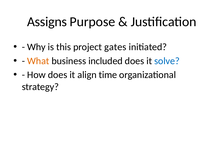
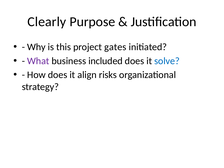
Assigns: Assigns -> Clearly
What colour: orange -> purple
time: time -> risks
